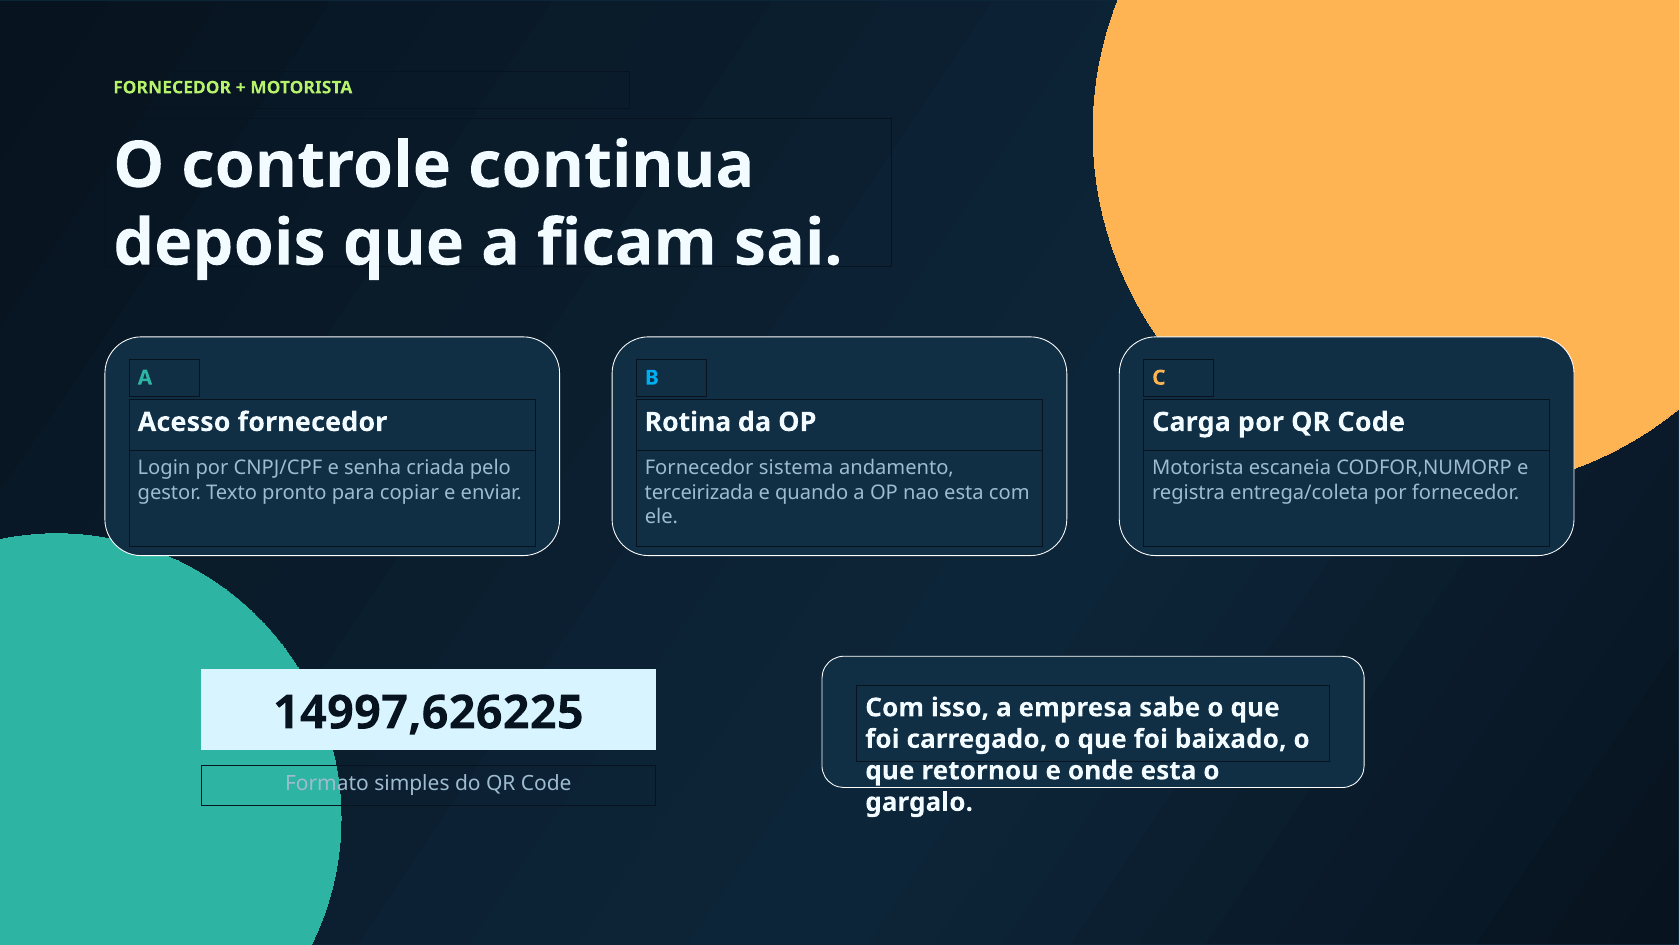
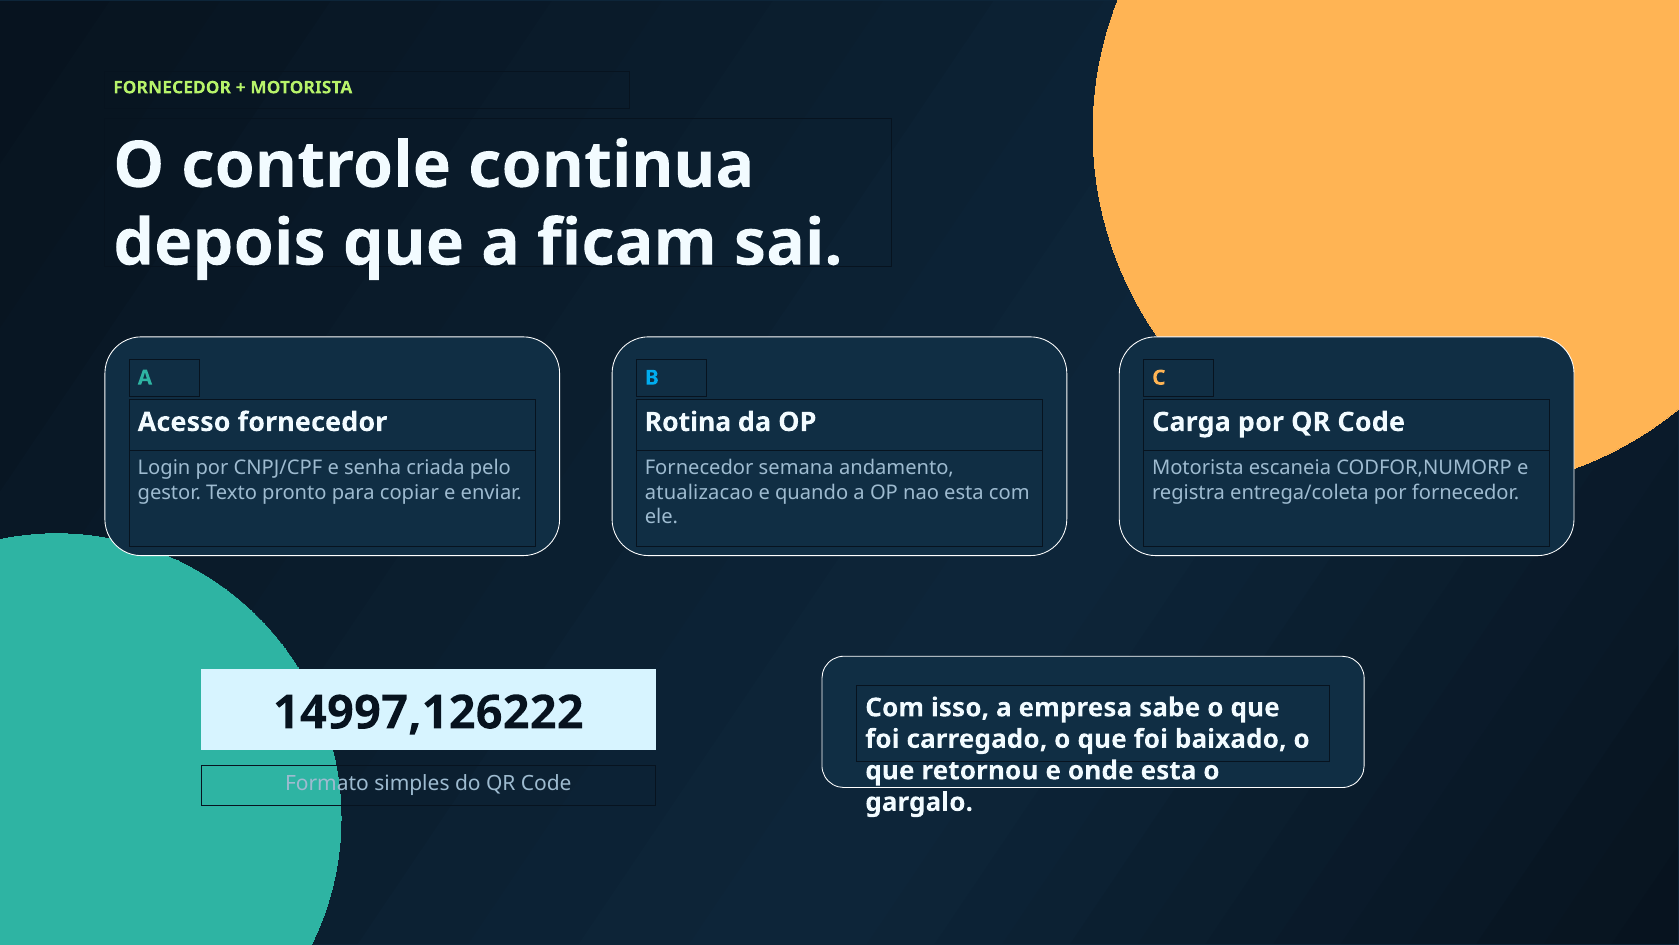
sistema: sistema -> semana
terceirizada: terceirizada -> atualizacao
14997,626225: 14997,626225 -> 14997,126222
